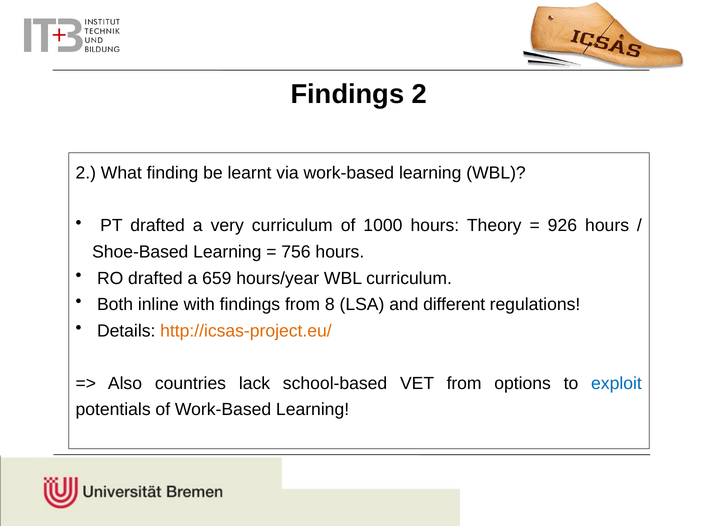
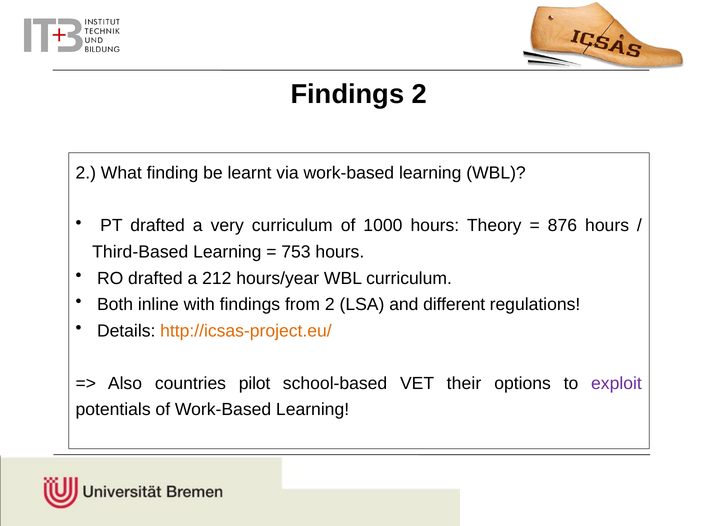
926: 926 -> 876
Shoe-Based: Shoe-Based -> Third-Based
756: 756 -> 753
659: 659 -> 212
from 8: 8 -> 2
lack: lack -> pilot
VET from: from -> their
exploit colour: blue -> purple
